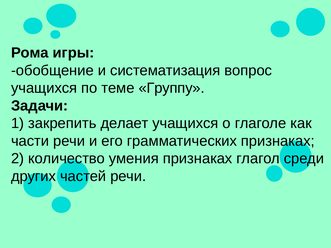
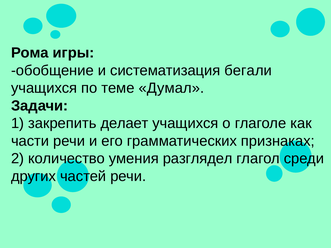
вопрос: вопрос -> бегали
Группу: Группу -> Думал
умения признаках: признаках -> разглядел
